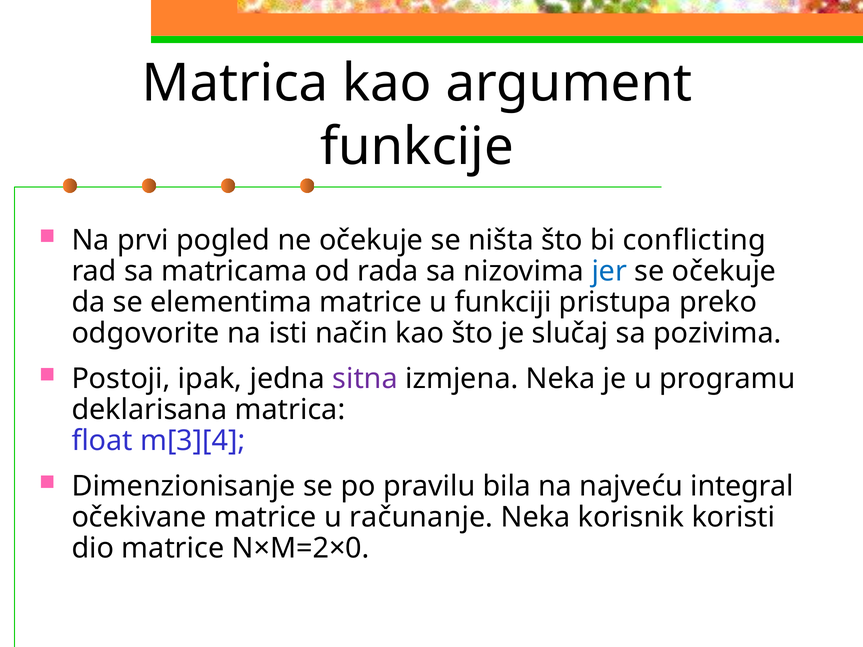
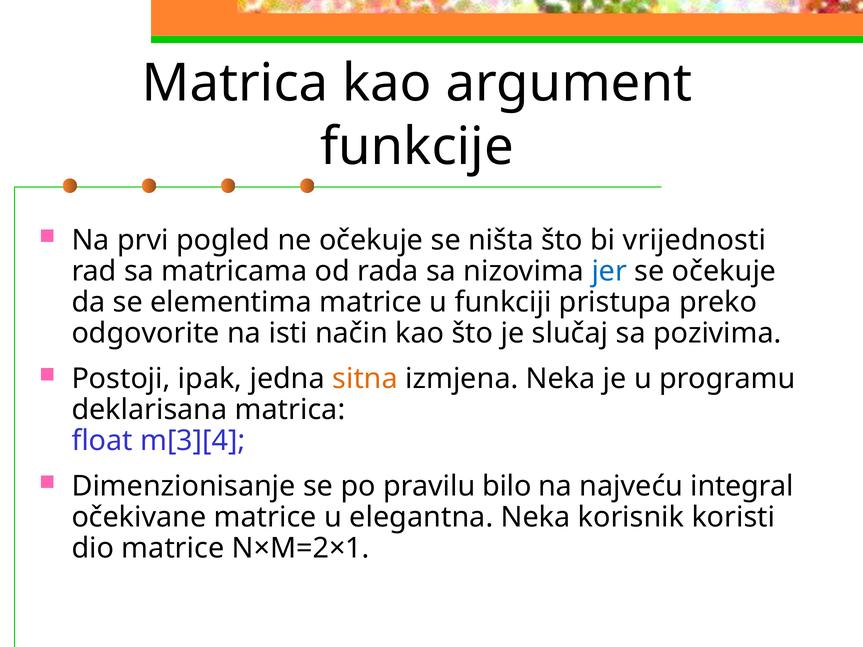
conflicting: conflicting -> vrijednosti
sitna colour: purple -> orange
bila: bila -> bilo
računanje: računanje -> elegantna
N×M=2×0: N×M=2×0 -> N×M=2×1
